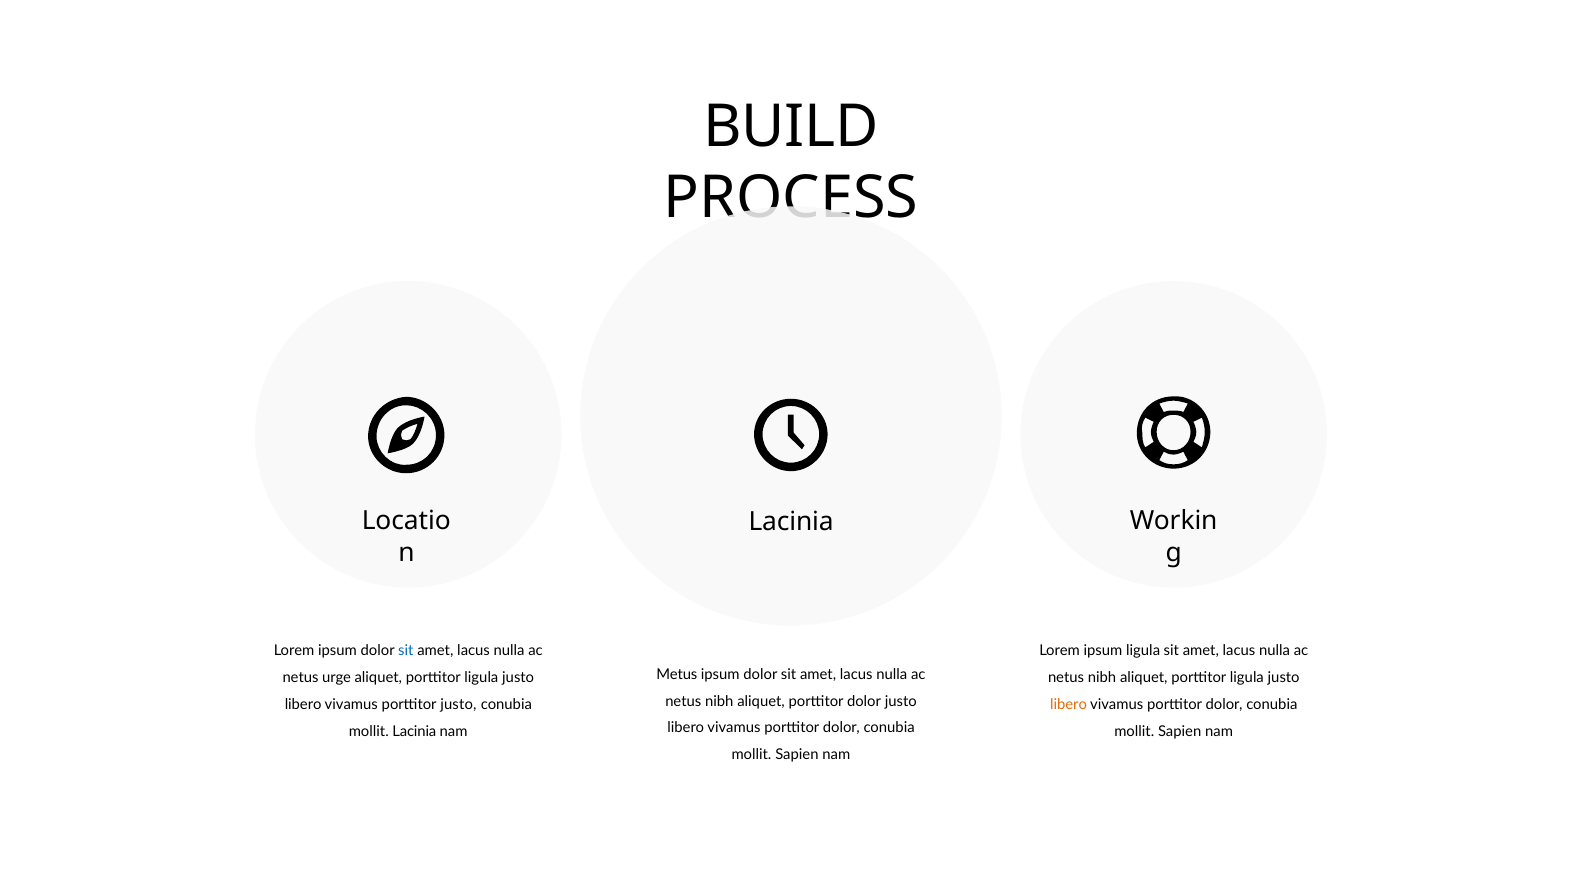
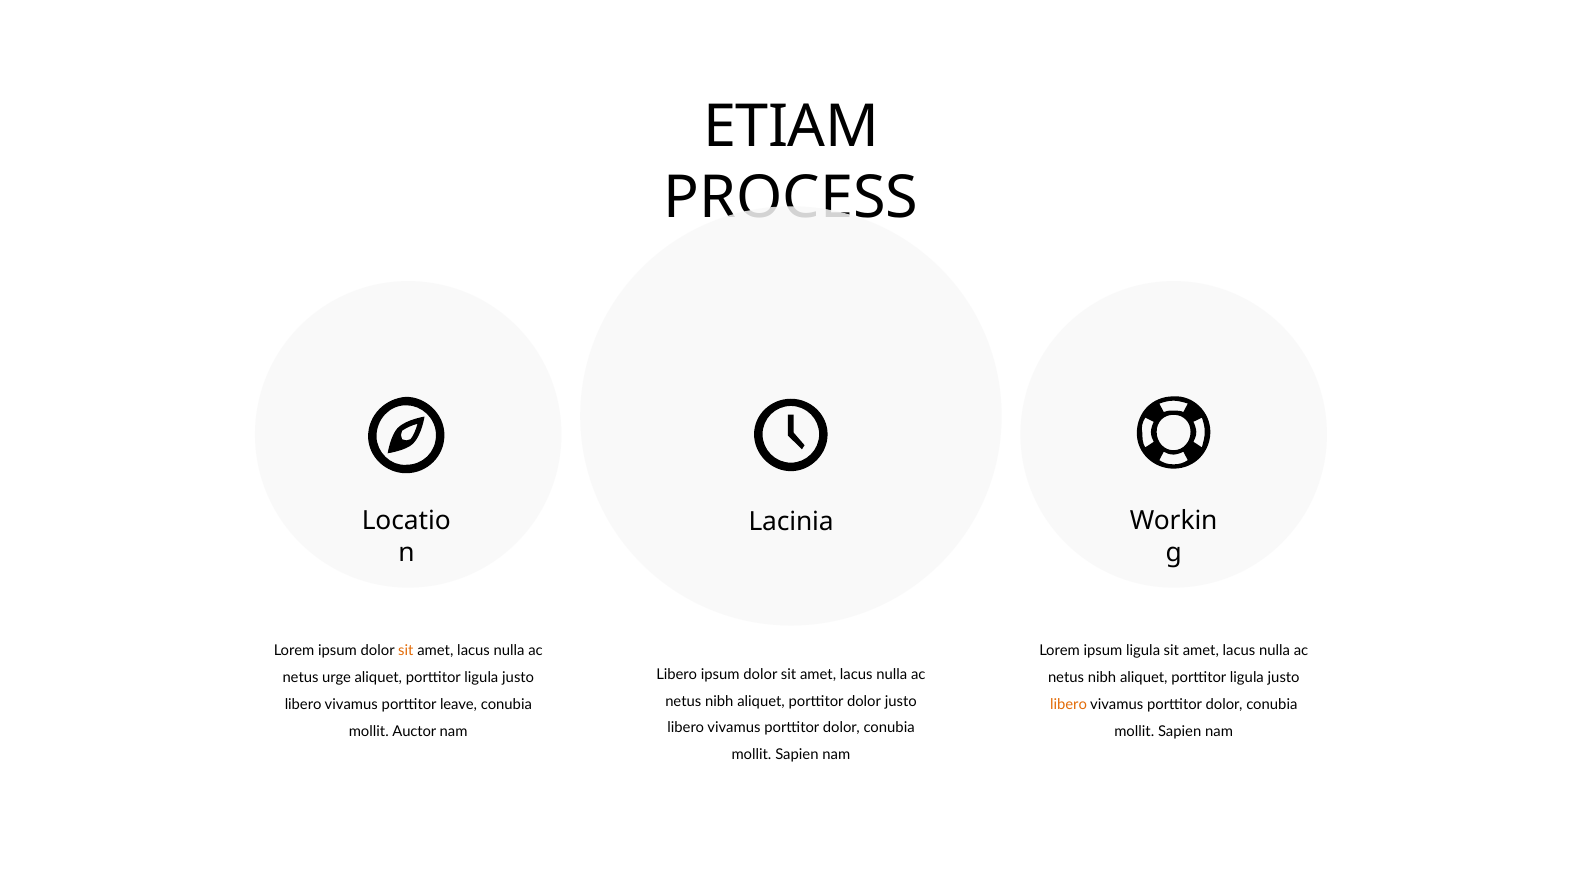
BUILD: BUILD -> ETIAM
sit at (406, 651) colour: blue -> orange
Metus at (677, 674): Metus -> Libero
porttitor justo: justo -> leave
mollit Lacinia: Lacinia -> Auctor
